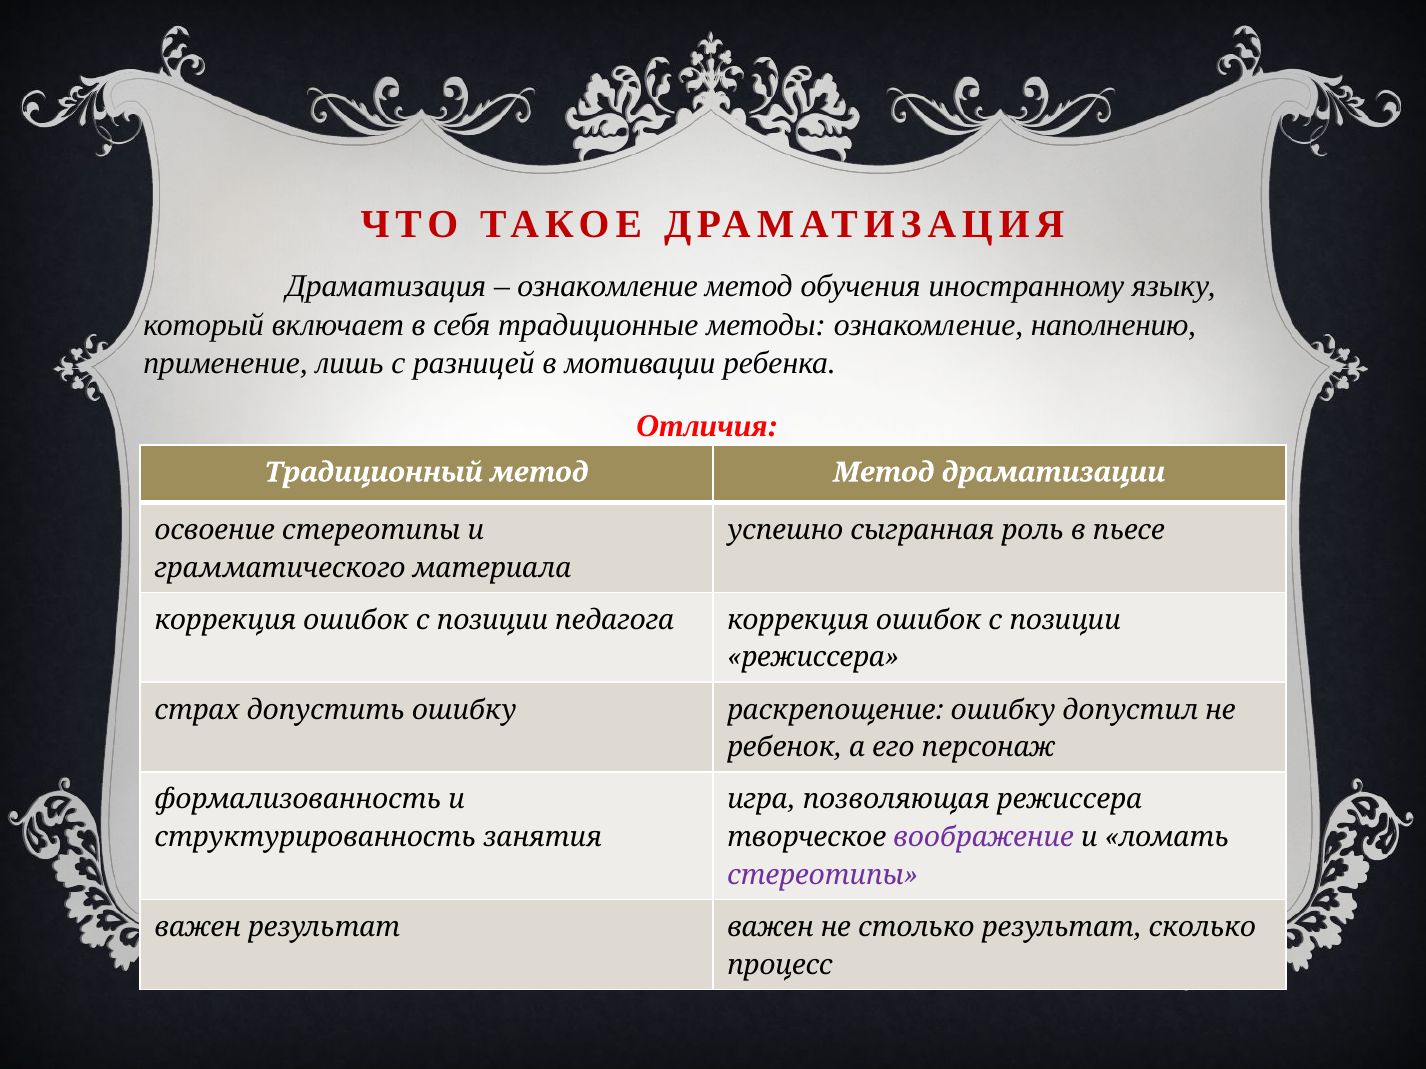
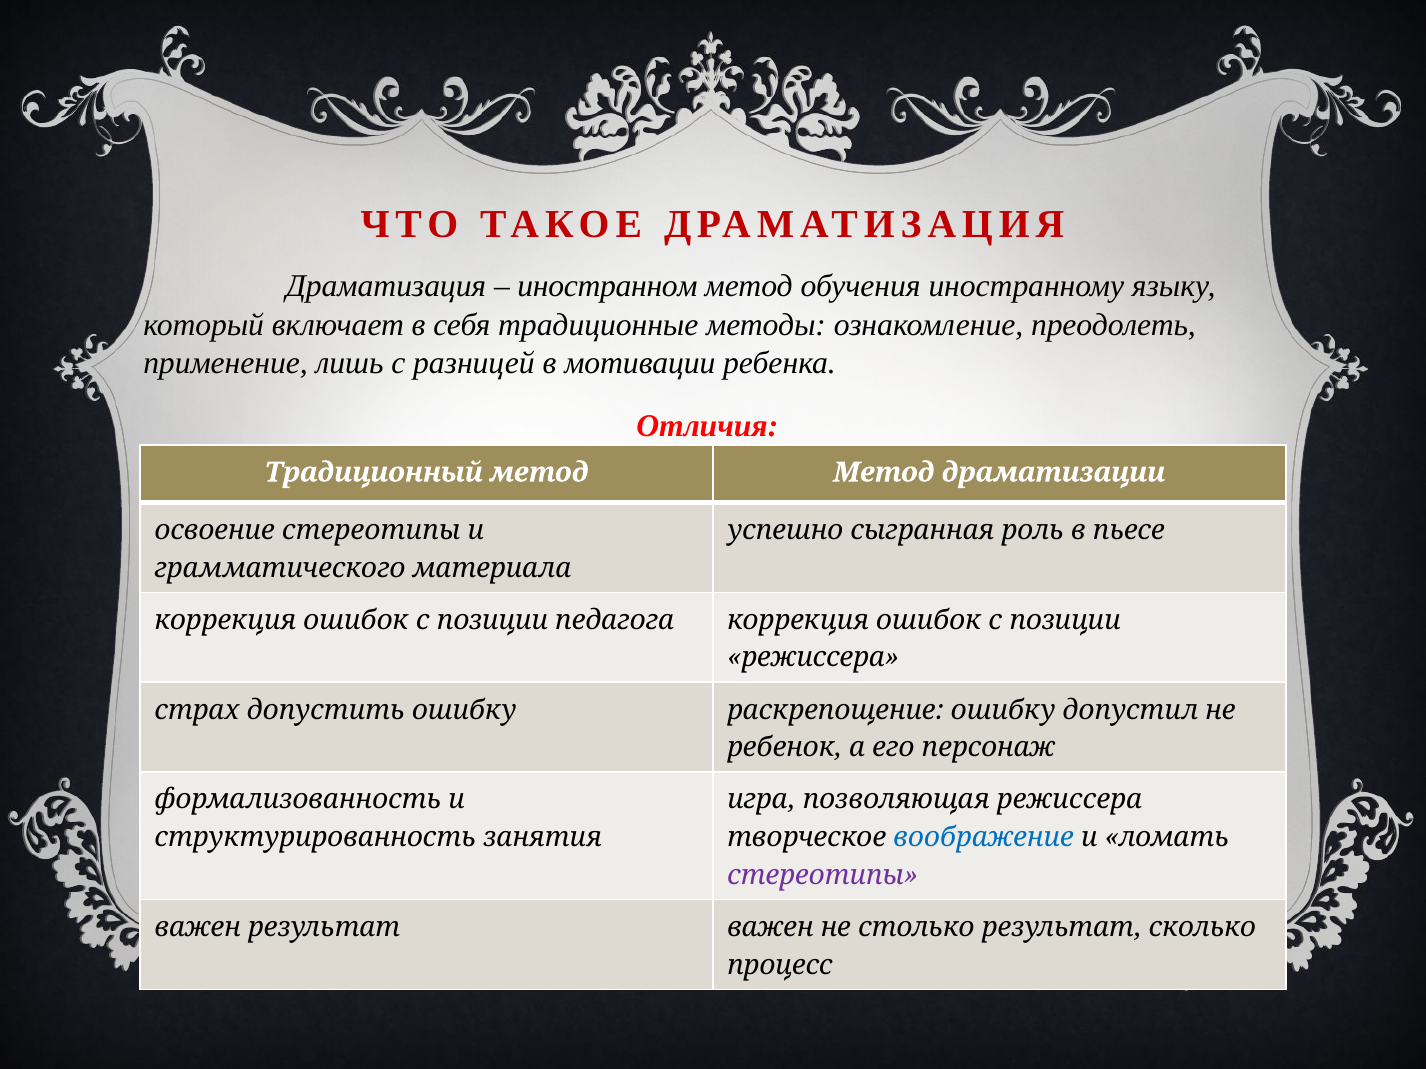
ознакомление at (608, 286): ознакомление -> иностранном
наполнению: наполнению -> преодолеть
воображение colour: purple -> blue
